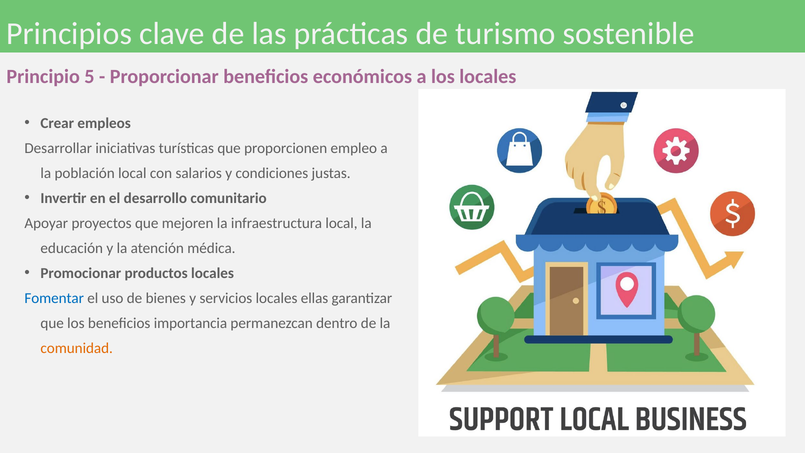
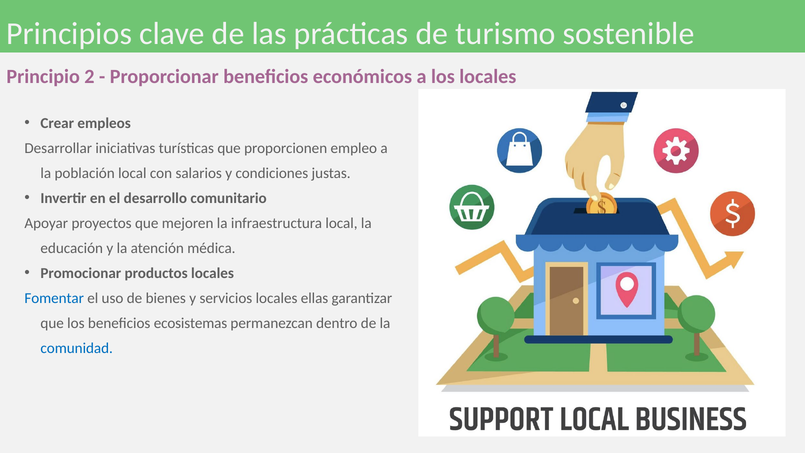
5: 5 -> 2
importancia: importancia -> ecosistemas
comunidad colour: orange -> blue
